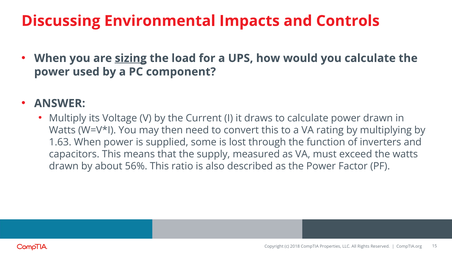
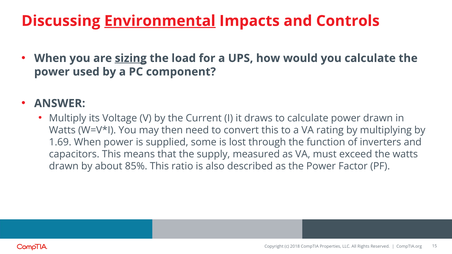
Environmental underline: none -> present
1.63: 1.63 -> 1.69
56%: 56% -> 85%
